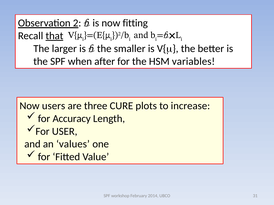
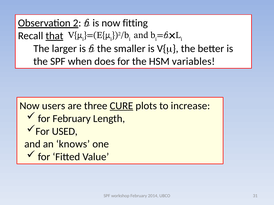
after: after -> does
CURE underline: none -> present
for Accuracy: Accuracy -> February
USER: USER -> USED
values: values -> knows
